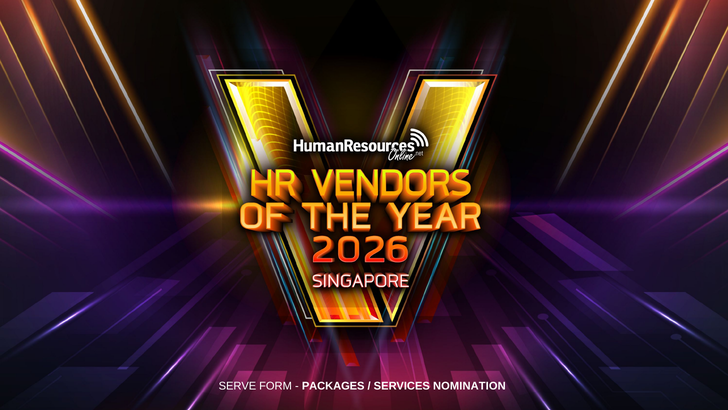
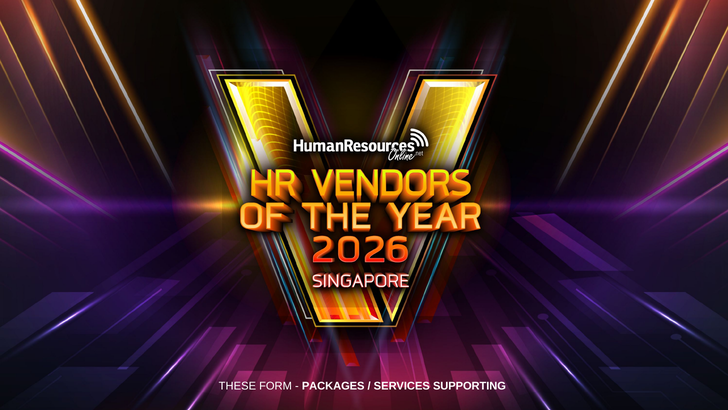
SERVE: SERVE -> THESE
NOMINATION: NOMINATION -> SUPPORTING
